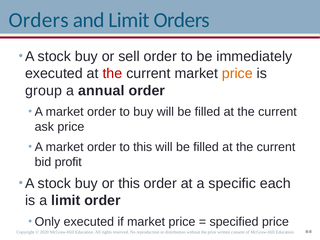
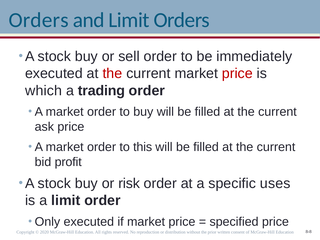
price at (237, 74) colour: orange -> red
group: group -> which
annual: annual -> trading
or this: this -> risk
each: each -> uses
